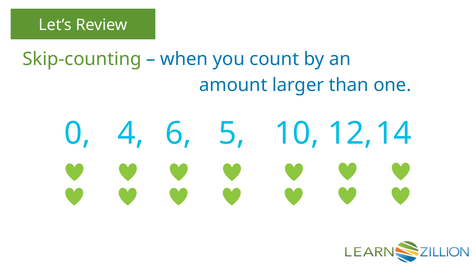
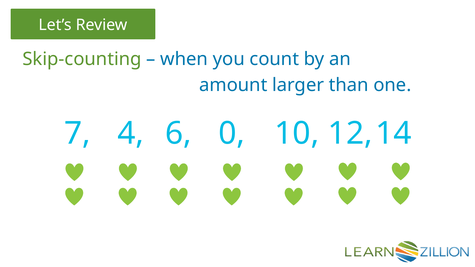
0: 0 -> 7
5: 5 -> 0
